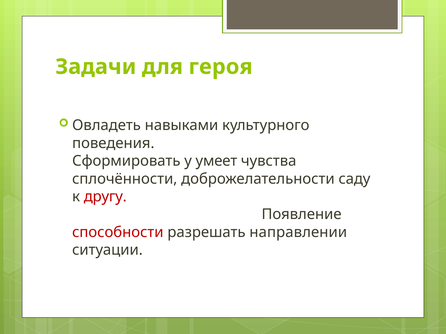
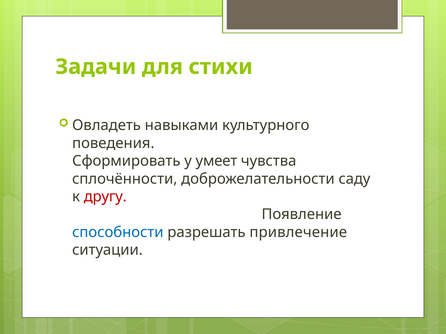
героя: героя -> стихи
способности colour: red -> blue
направлении: направлении -> привлечение
